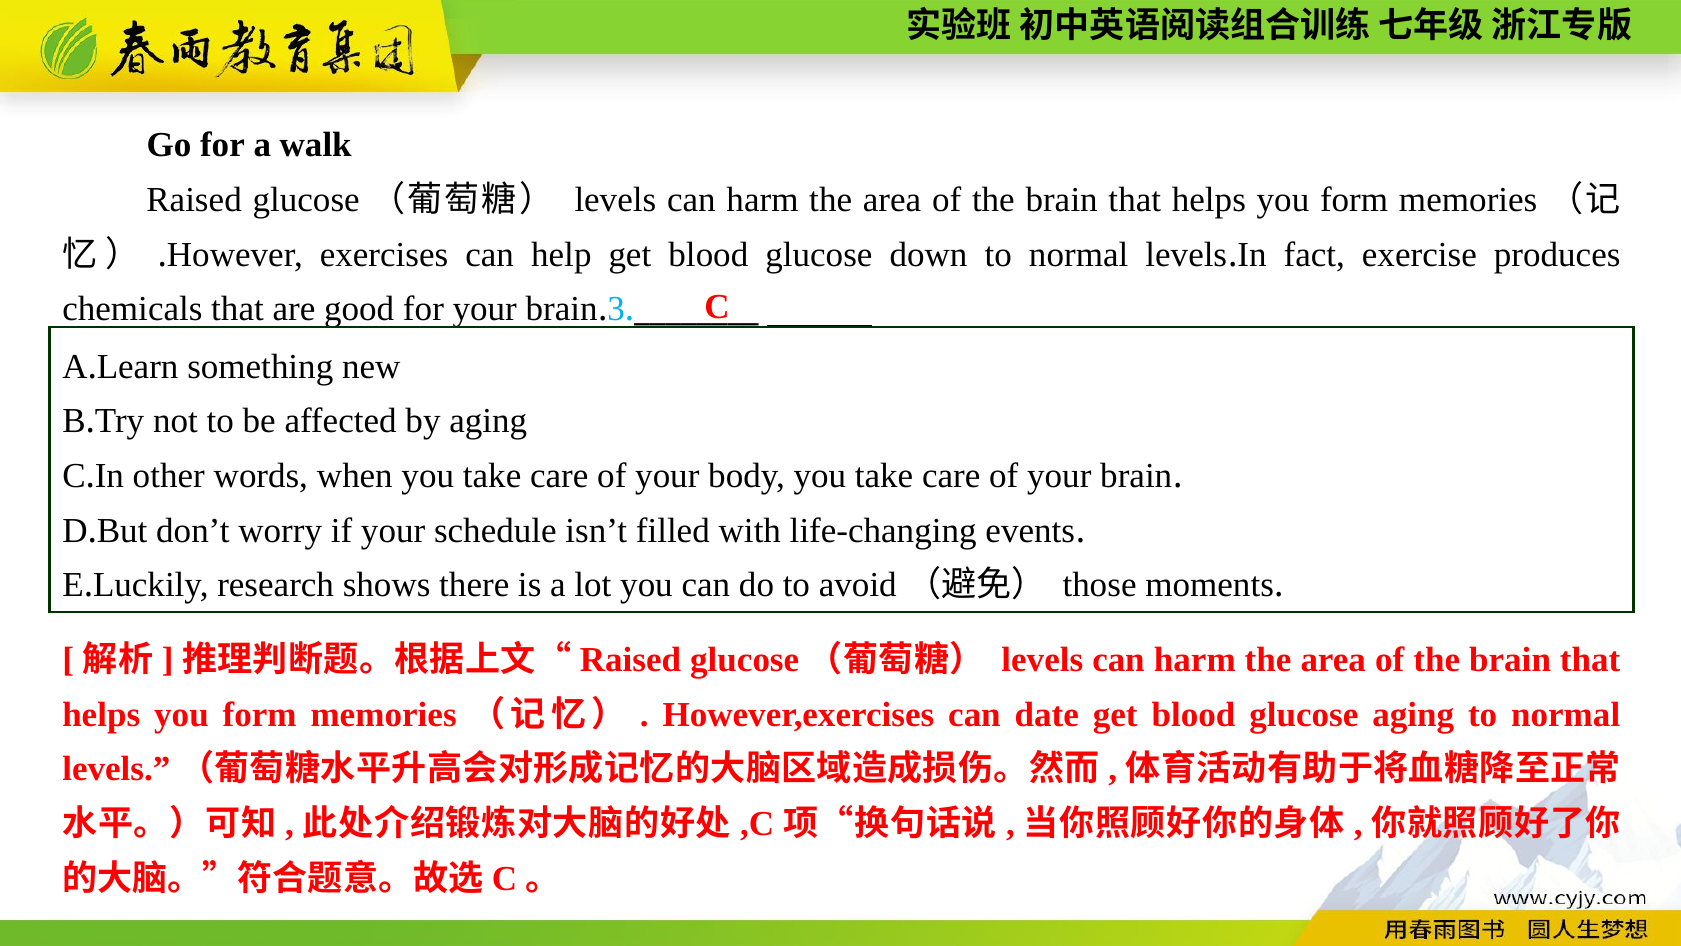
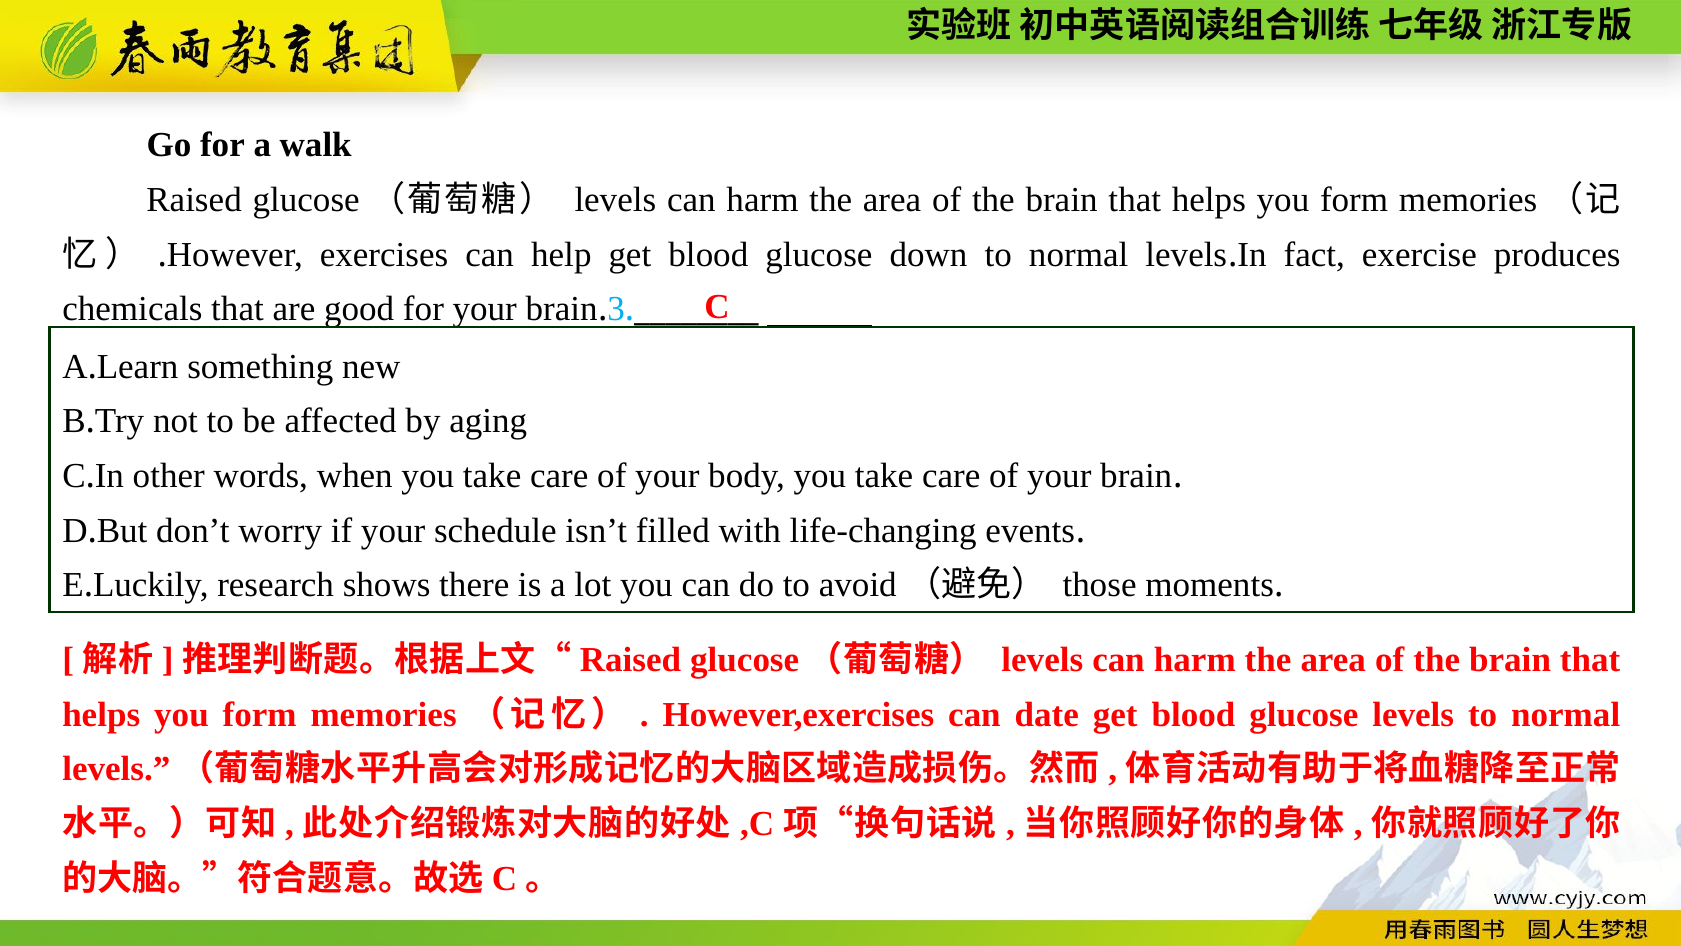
glucose aging: aging -> levels
